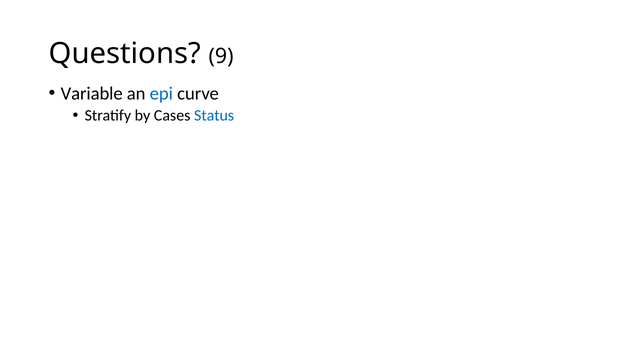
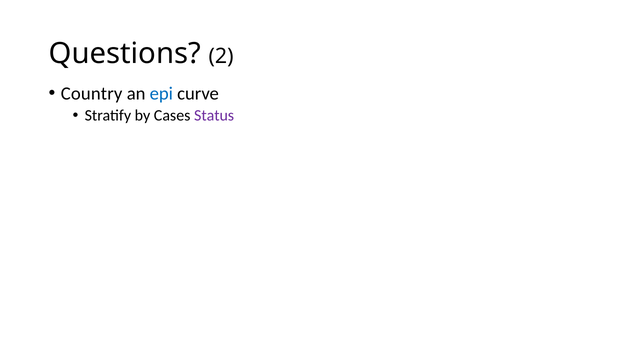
9: 9 -> 2
Variable: Variable -> Country
Status colour: blue -> purple
